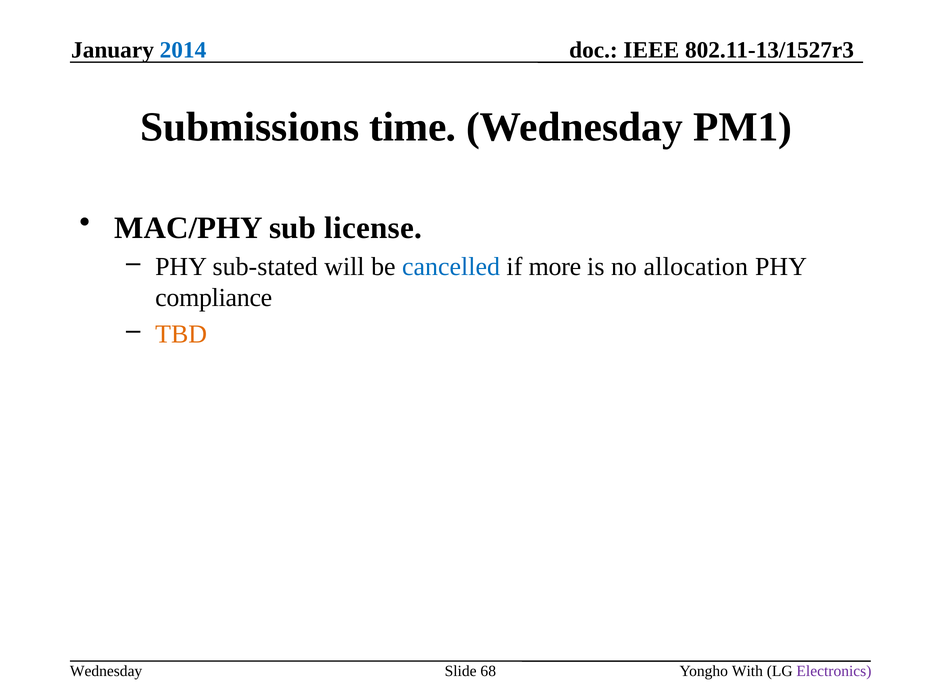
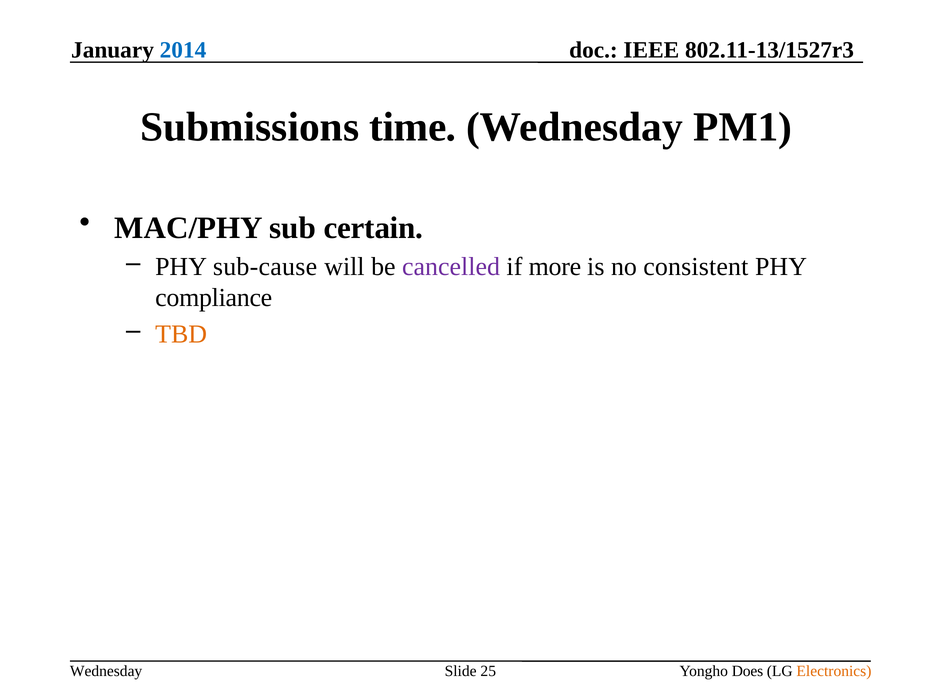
license: license -> certain
sub-stated: sub-stated -> sub-cause
cancelled colour: blue -> purple
allocation: allocation -> consistent
68: 68 -> 25
With: With -> Does
Electronics colour: purple -> orange
